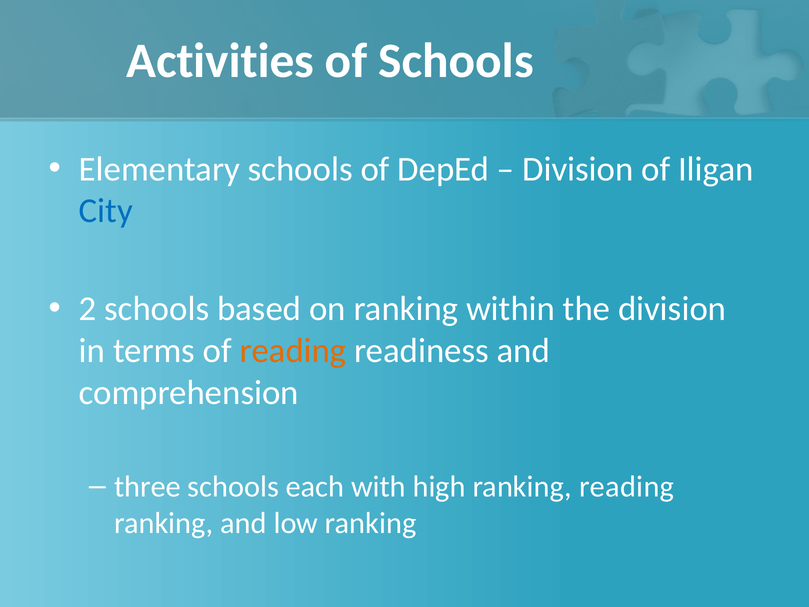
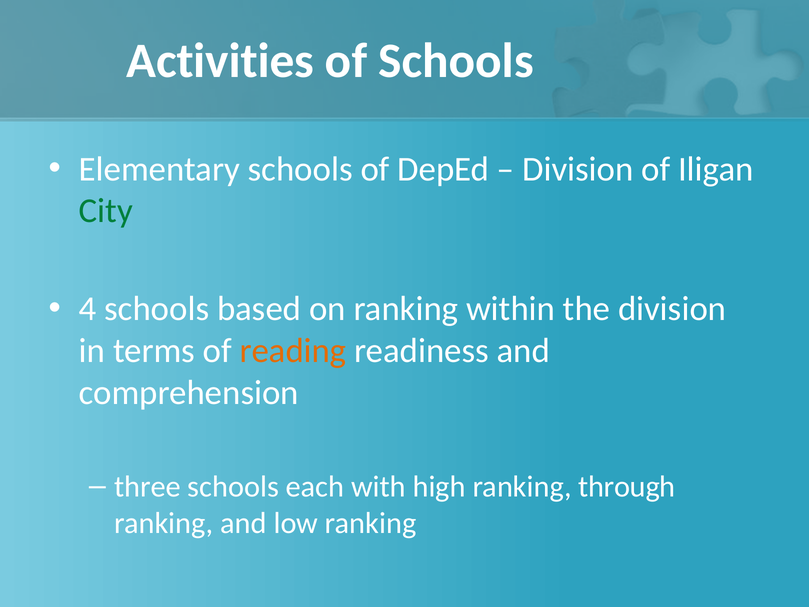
City colour: blue -> green
2: 2 -> 4
ranking reading: reading -> through
